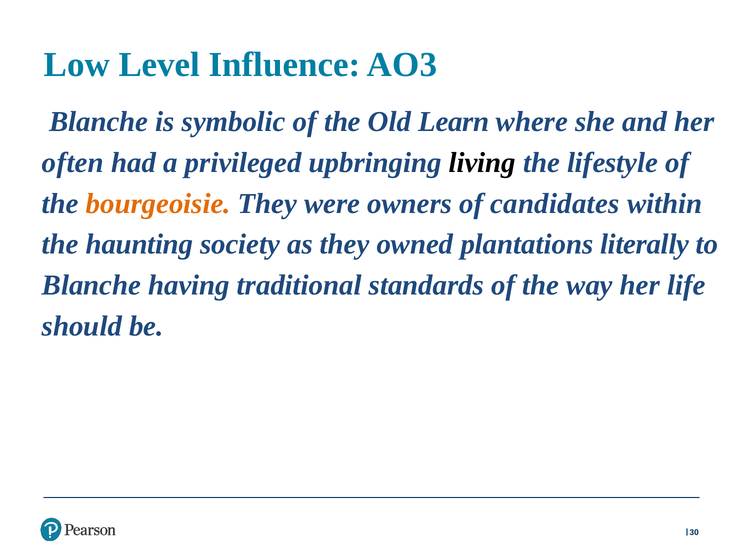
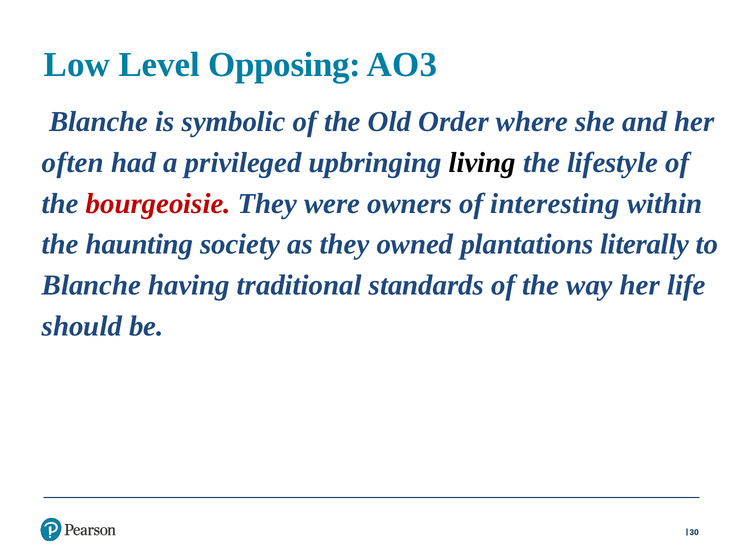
Influence: Influence -> Opposing
Learn: Learn -> Order
bourgeoisie colour: orange -> red
candidates: candidates -> interesting
